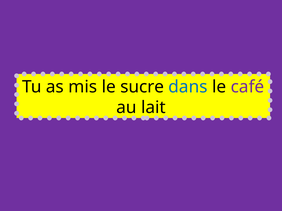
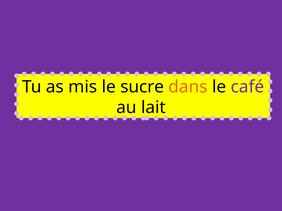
dans colour: blue -> orange
